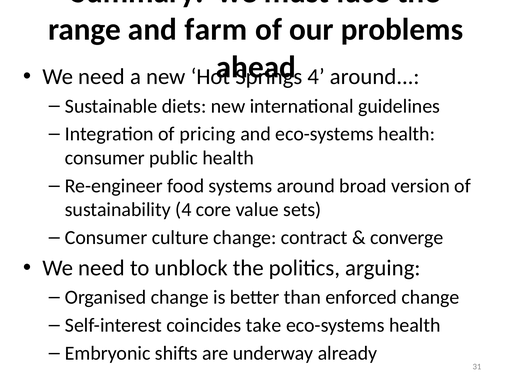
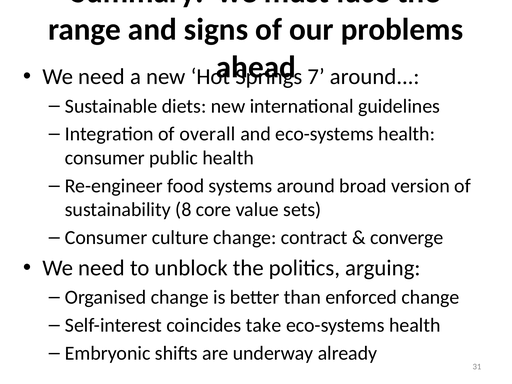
farm: farm -> signs
4 at (316, 77): 4 -> 7
pricing: pricing -> overall
sustainability 4: 4 -> 8
